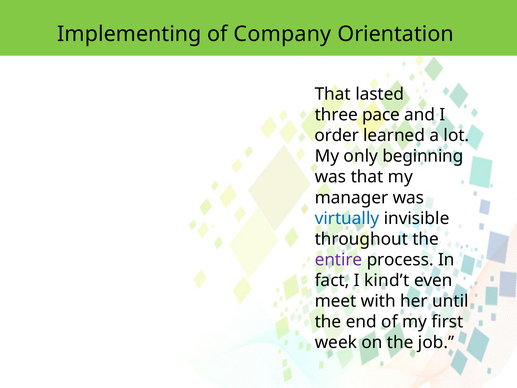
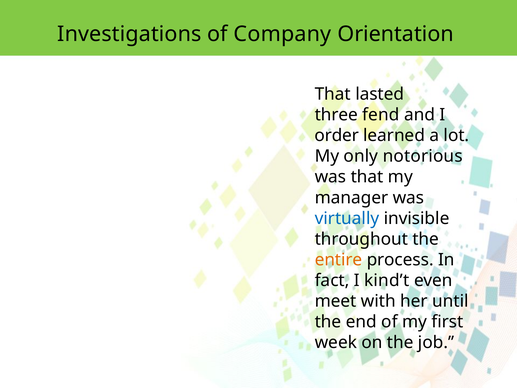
Implementing: Implementing -> Investigations
pace: pace -> fend
beginning: beginning -> notorious
entire colour: purple -> orange
